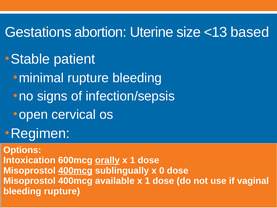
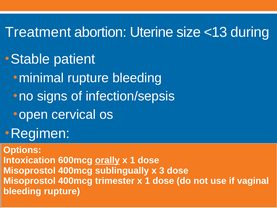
Gestations: Gestations -> Treatment
based: based -> during
400mcg at (75, 170) underline: present -> none
0: 0 -> 3
available: available -> trimester
